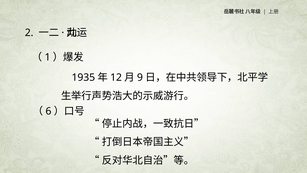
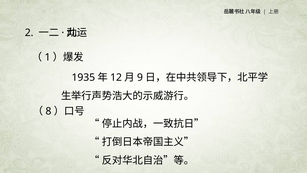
6: 6 -> 8
